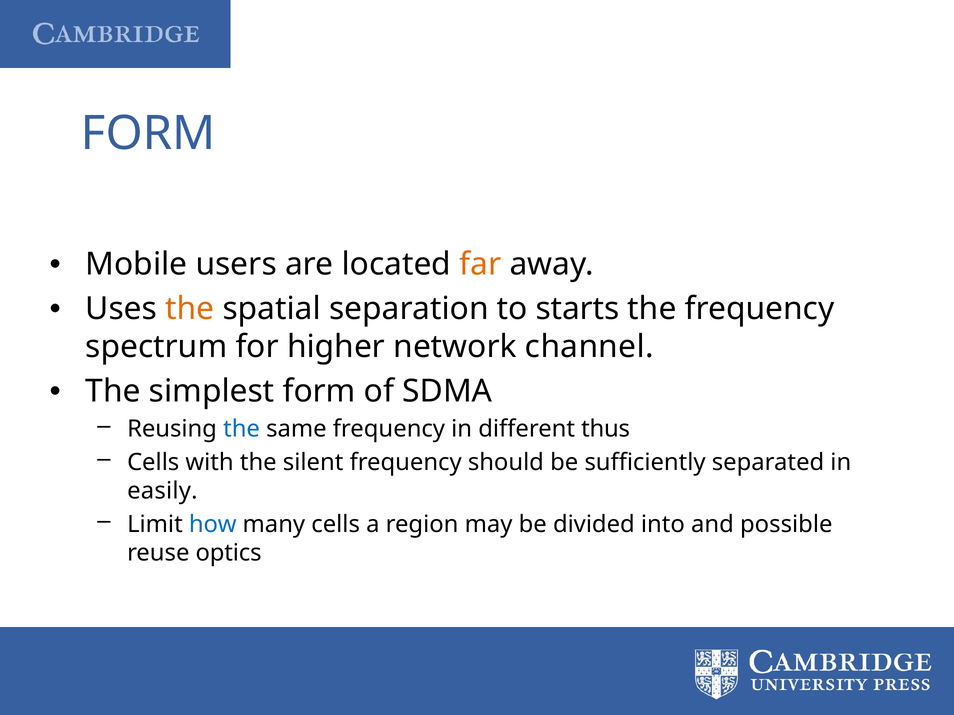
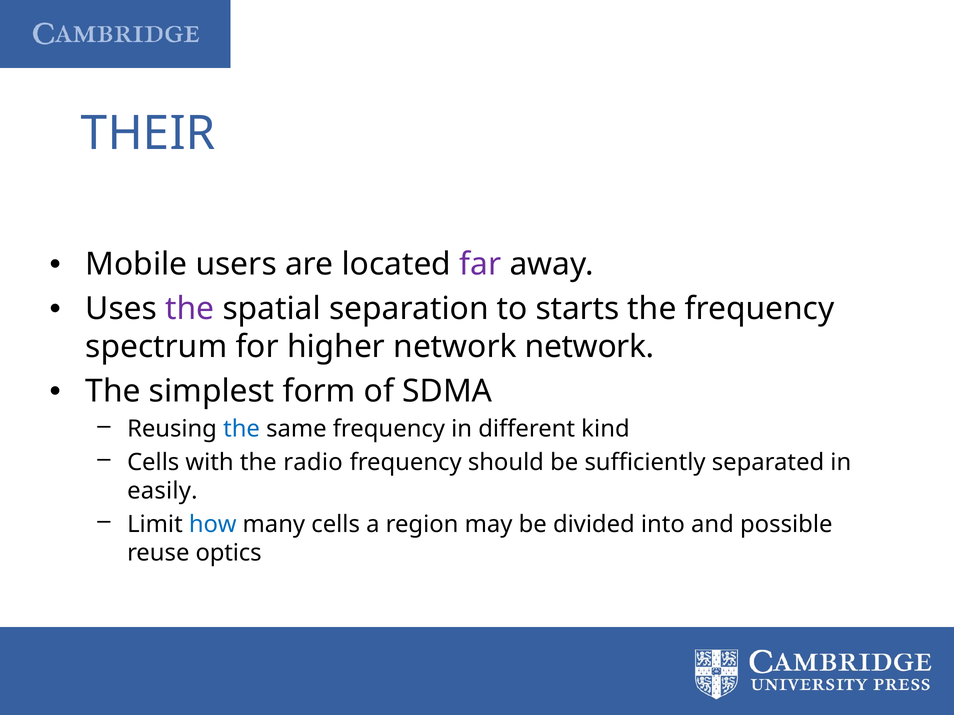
FORM at (148, 134): FORM -> THEIR
far colour: orange -> purple
the at (190, 309) colour: orange -> purple
network channel: channel -> network
thus: thus -> kind
silent: silent -> radio
